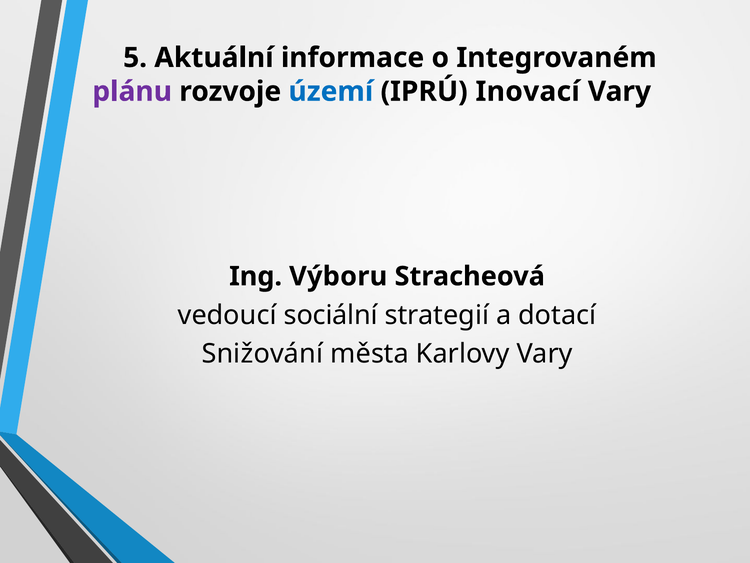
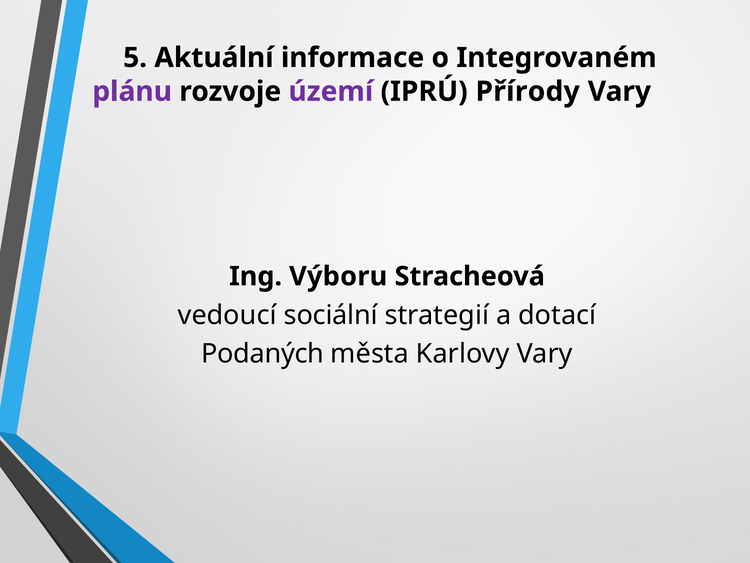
území colour: blue -> purple
Inovací: Inovací -> Přírody
Snižování: Snižování -> Podaných
